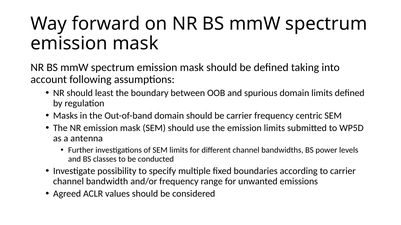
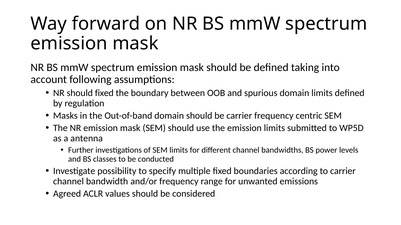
should least: least -> fixed
